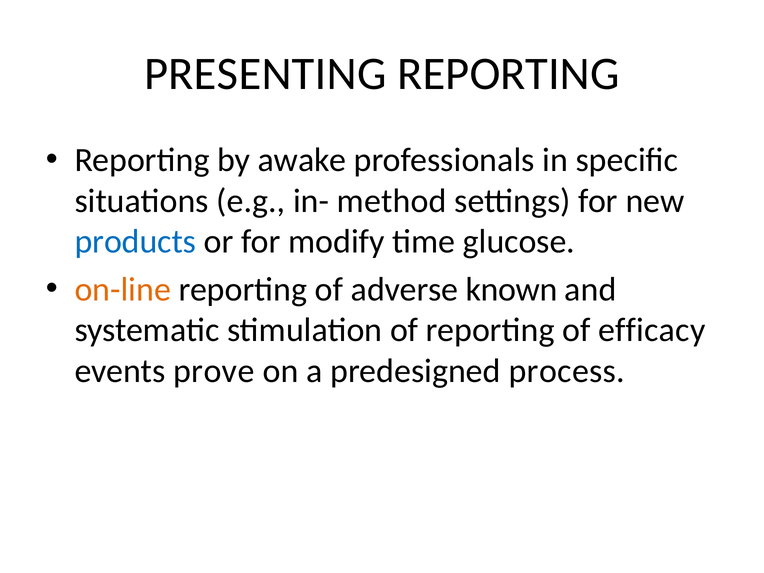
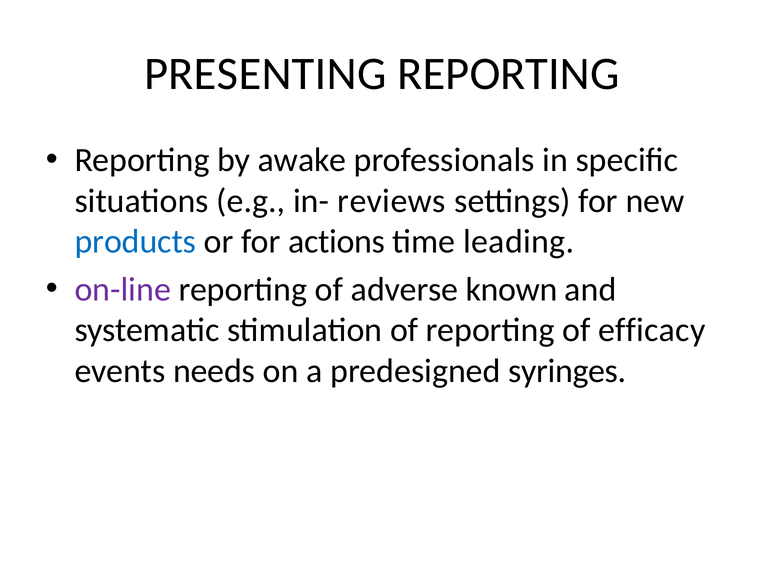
method: method -> reviews
modify: modify -> actions
glucose: glucose -> leading
on-line colour: orange -> purple
prove: prove -> needs
process: process -> syringes
